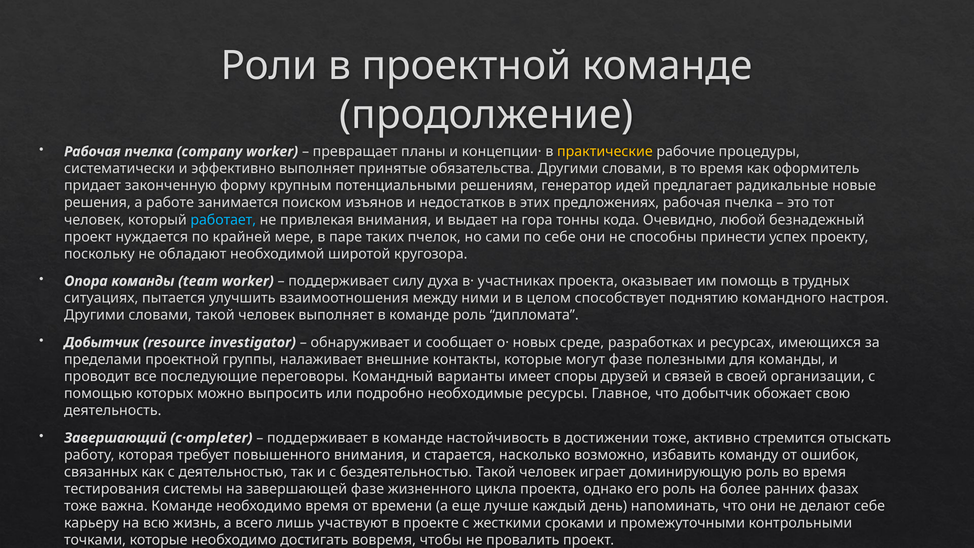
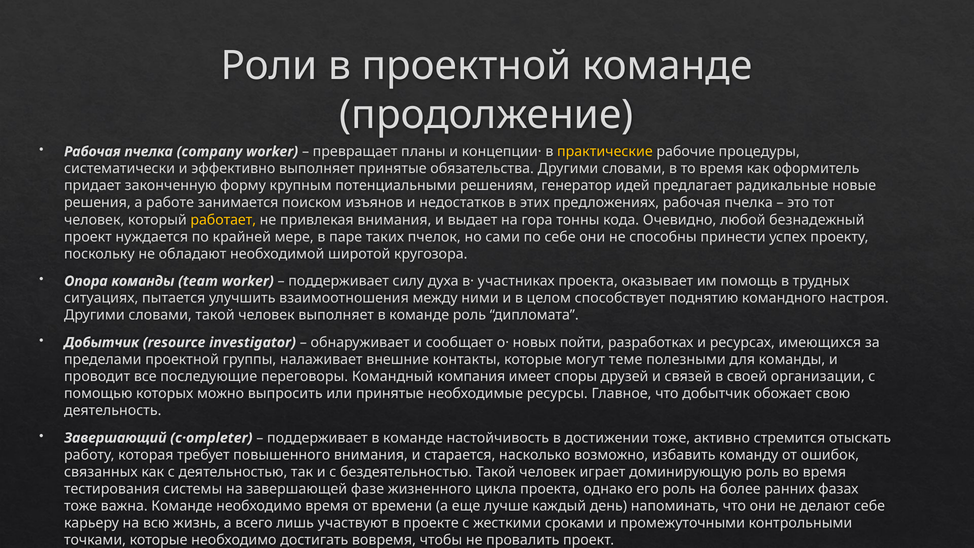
работает colour: light blue -> yellow
среде: среде -> пойти
могут фазе: фазе -> теме
варианты: варианты -> компания
или подробно: подробно -> принятые
